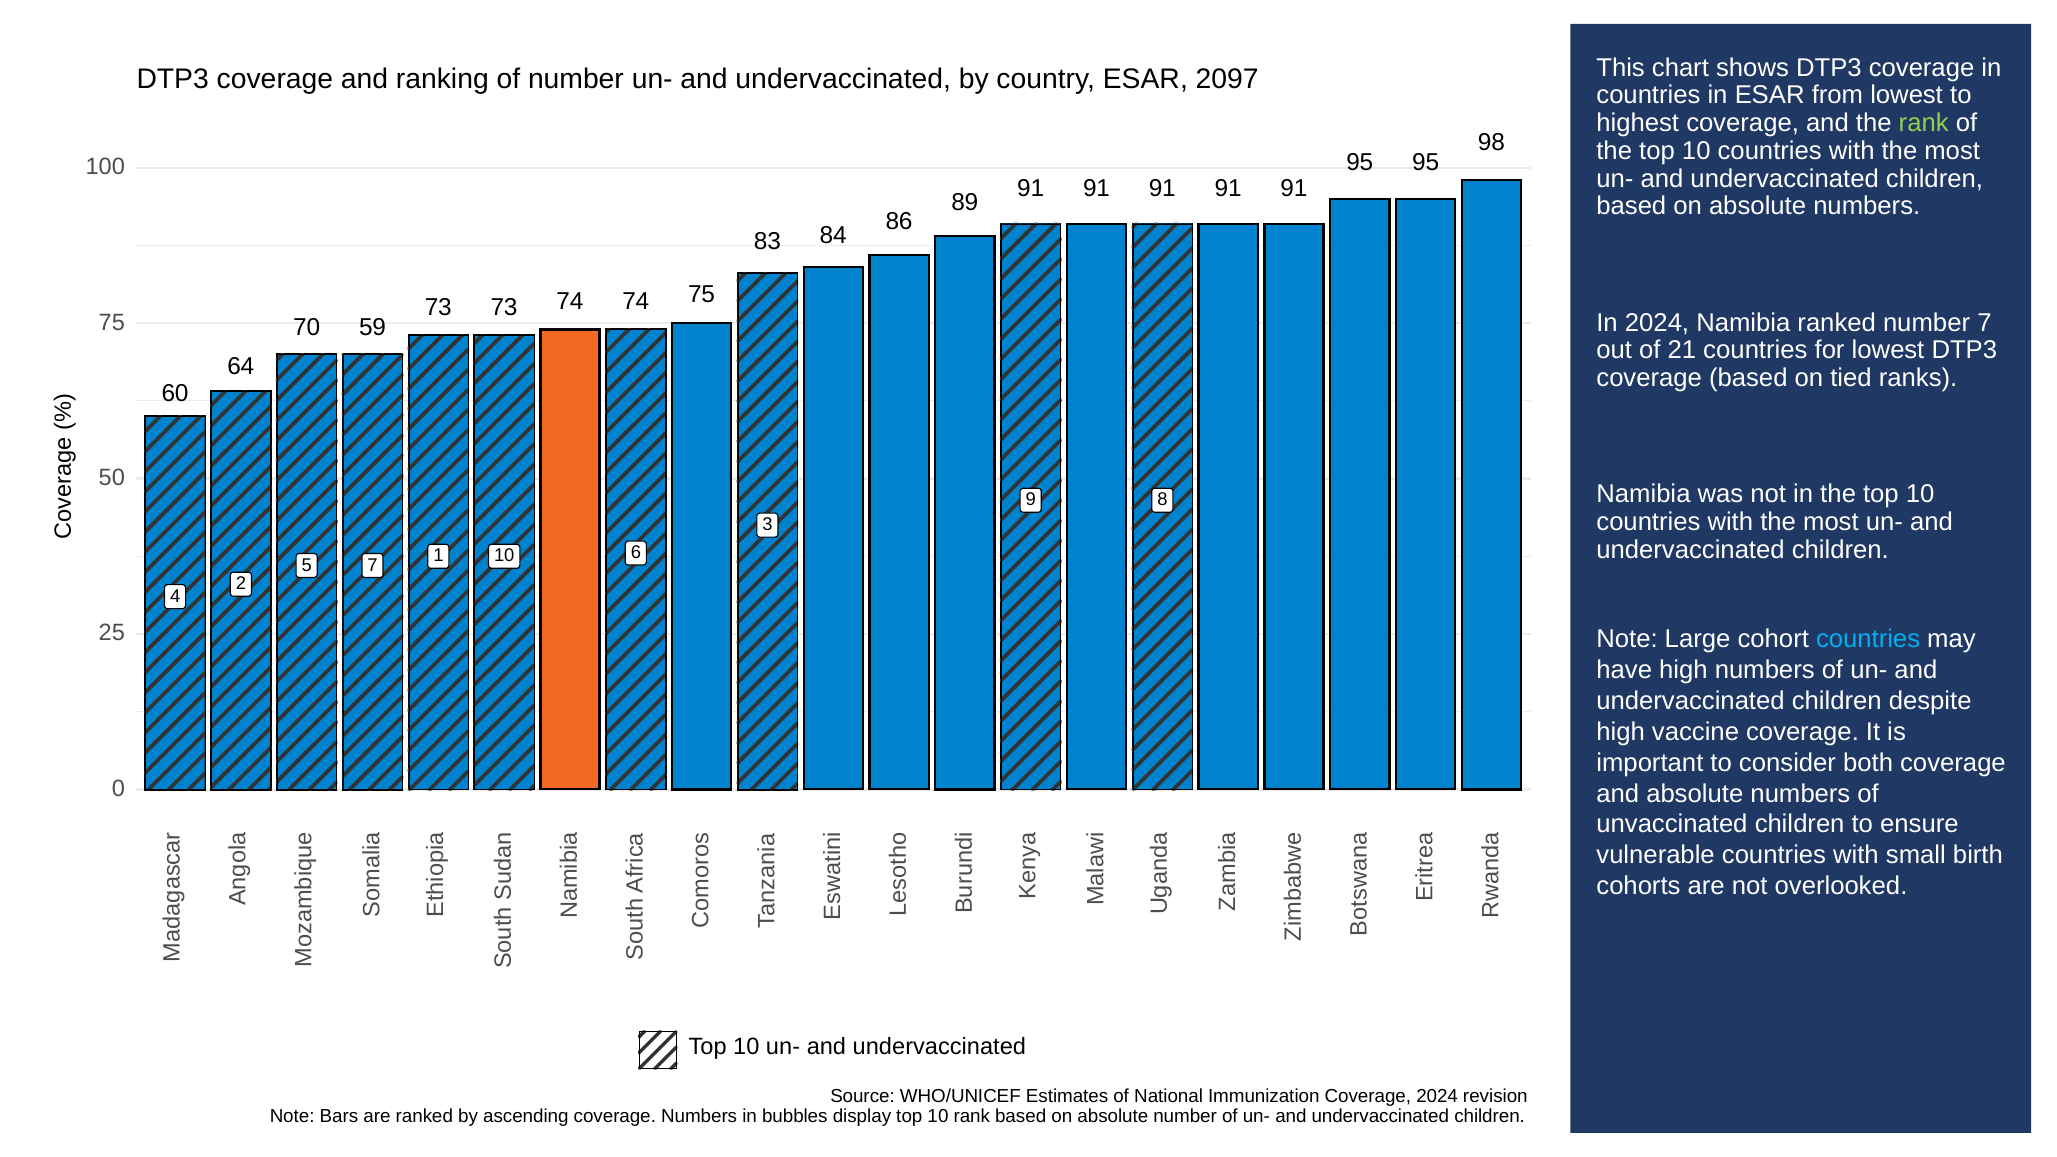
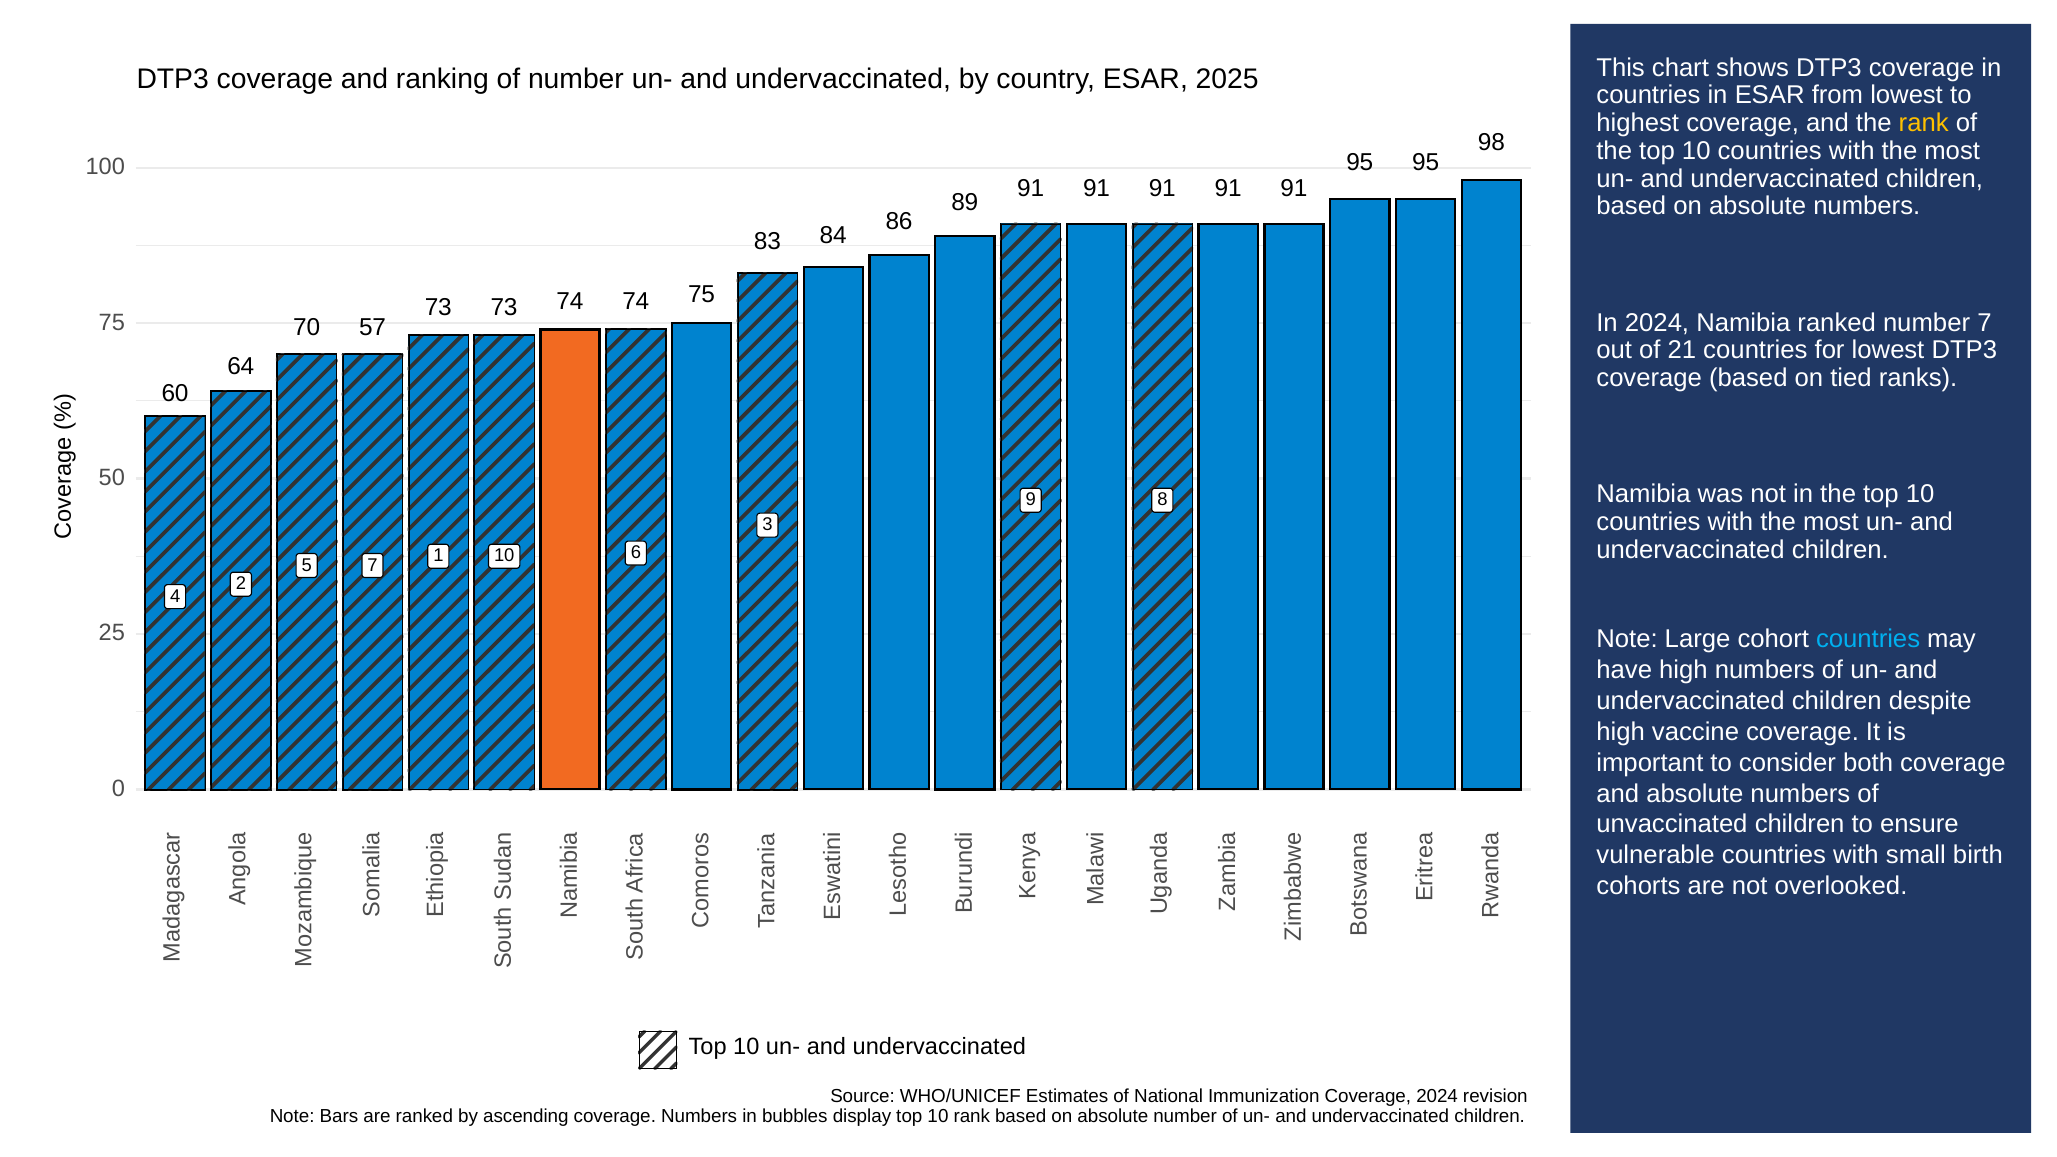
2097: 2097 -> 2025
rank at (1924, 123) colour: light green -> yellow
59: 59 -> 57
